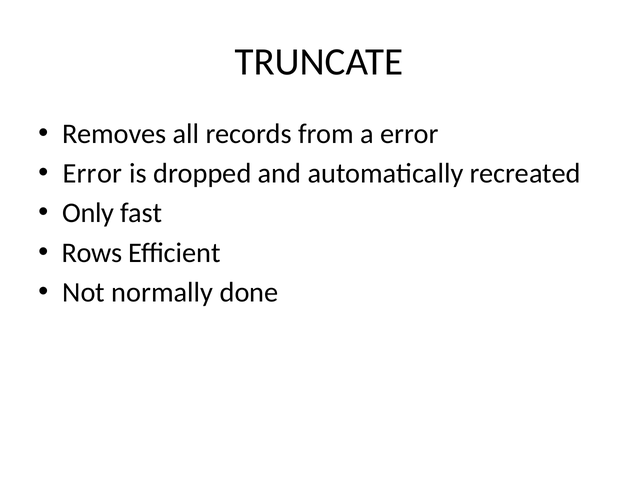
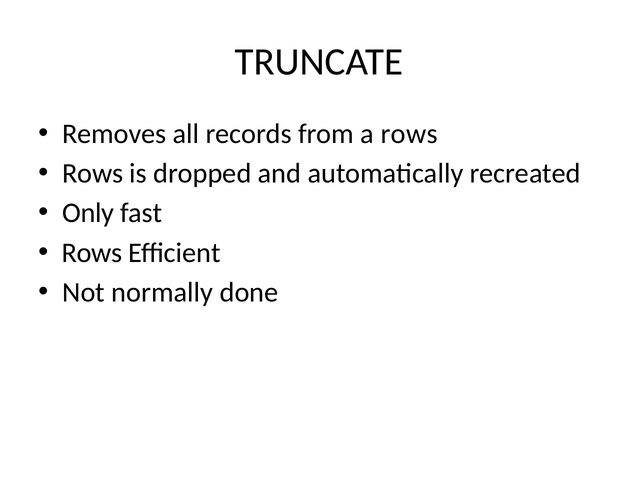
a error: error -> rows
Error at (92, 174): Error -> Rows
